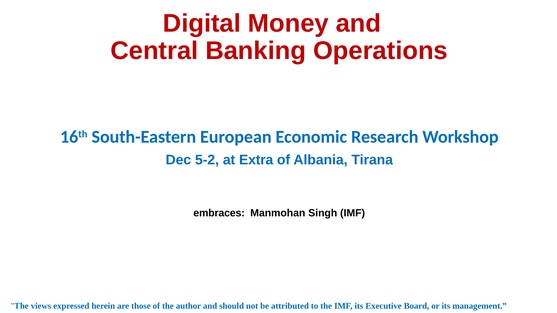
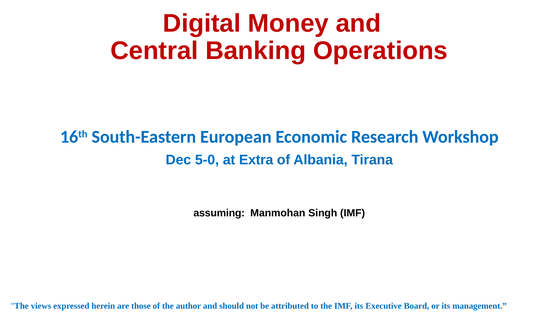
5-2: 5-2 -> 5-0
embraces: embraces -> assuming
